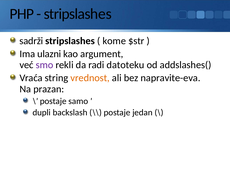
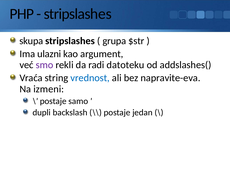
sadrži: sadrži -> skupa
kome: kome -> grupa
vrednost colour: orange -> blue
prazan: prazan -> izmeni
